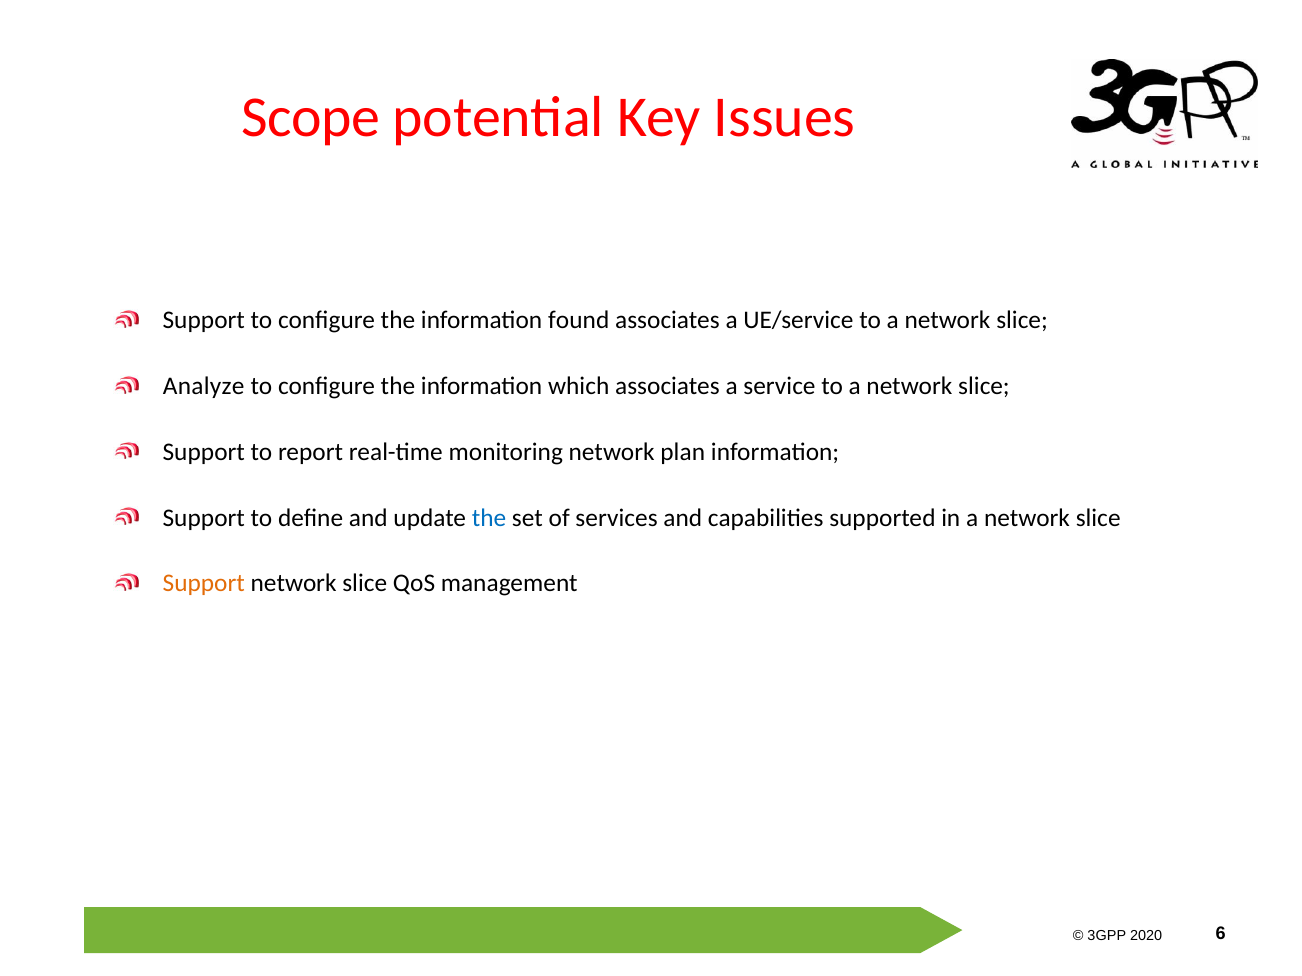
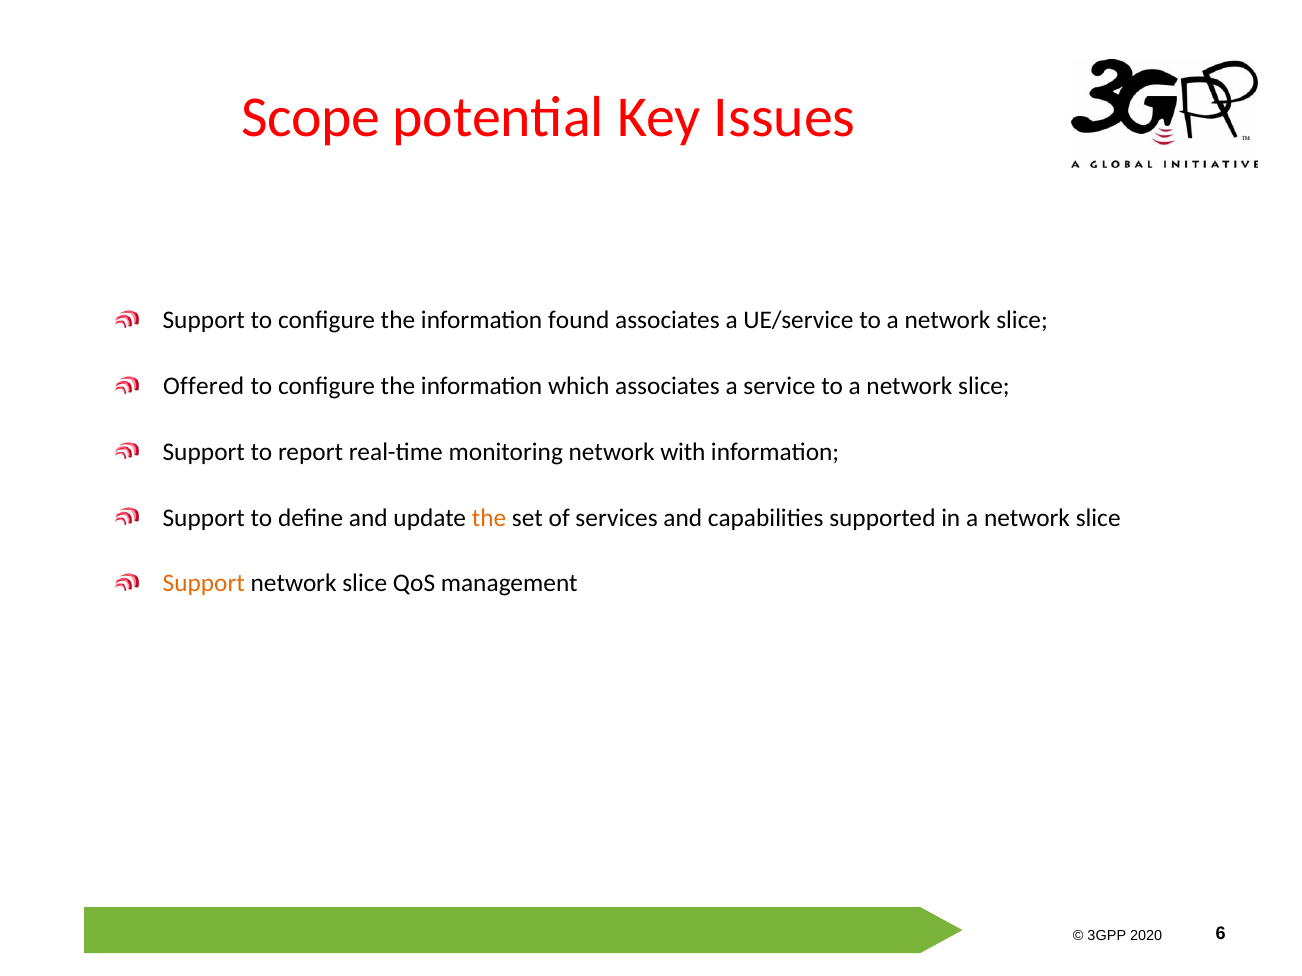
Analyze: Analyze -> Offered
plan: plan -> with
the at (489, 518) colour: blue -> orange
